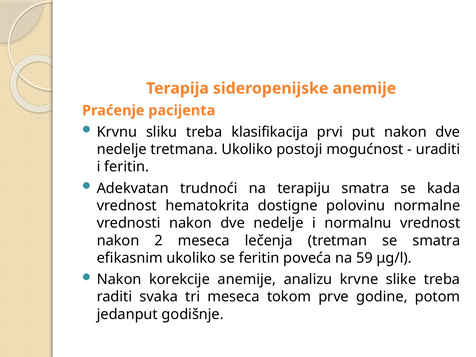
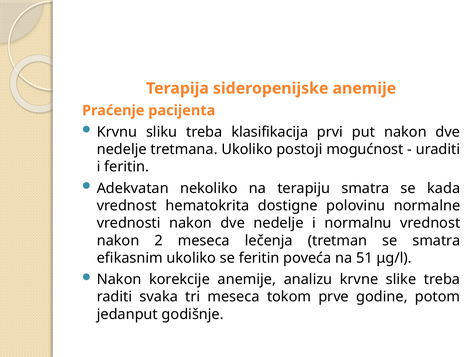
trudnoći: trudnoći -> nekoliko
59: 59 -> 51
